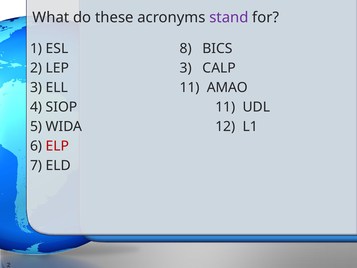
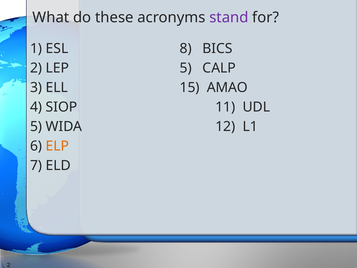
LEP 3: 3 -> 5
ELL 11: 11 -> 15
ELP colour: red -> orange
